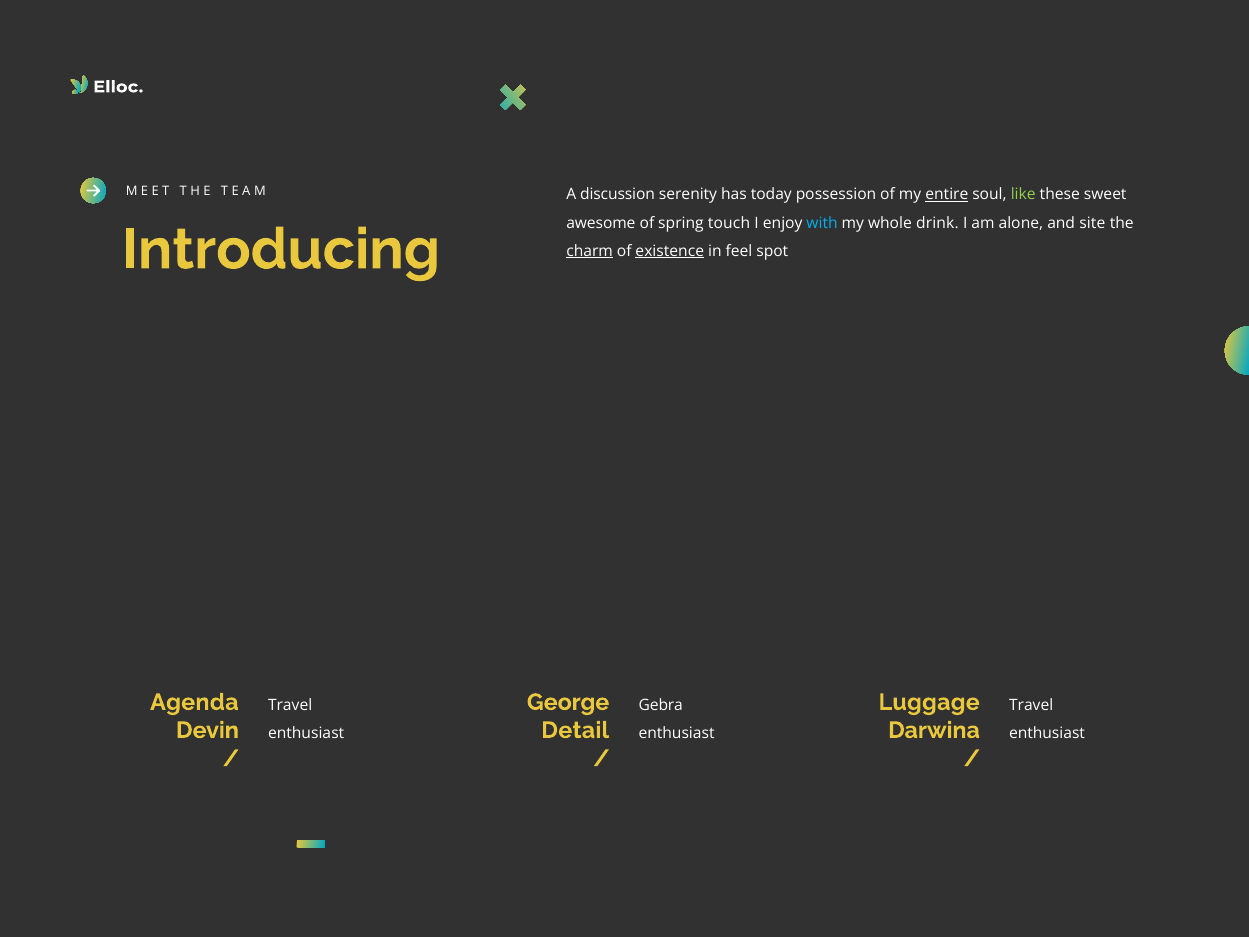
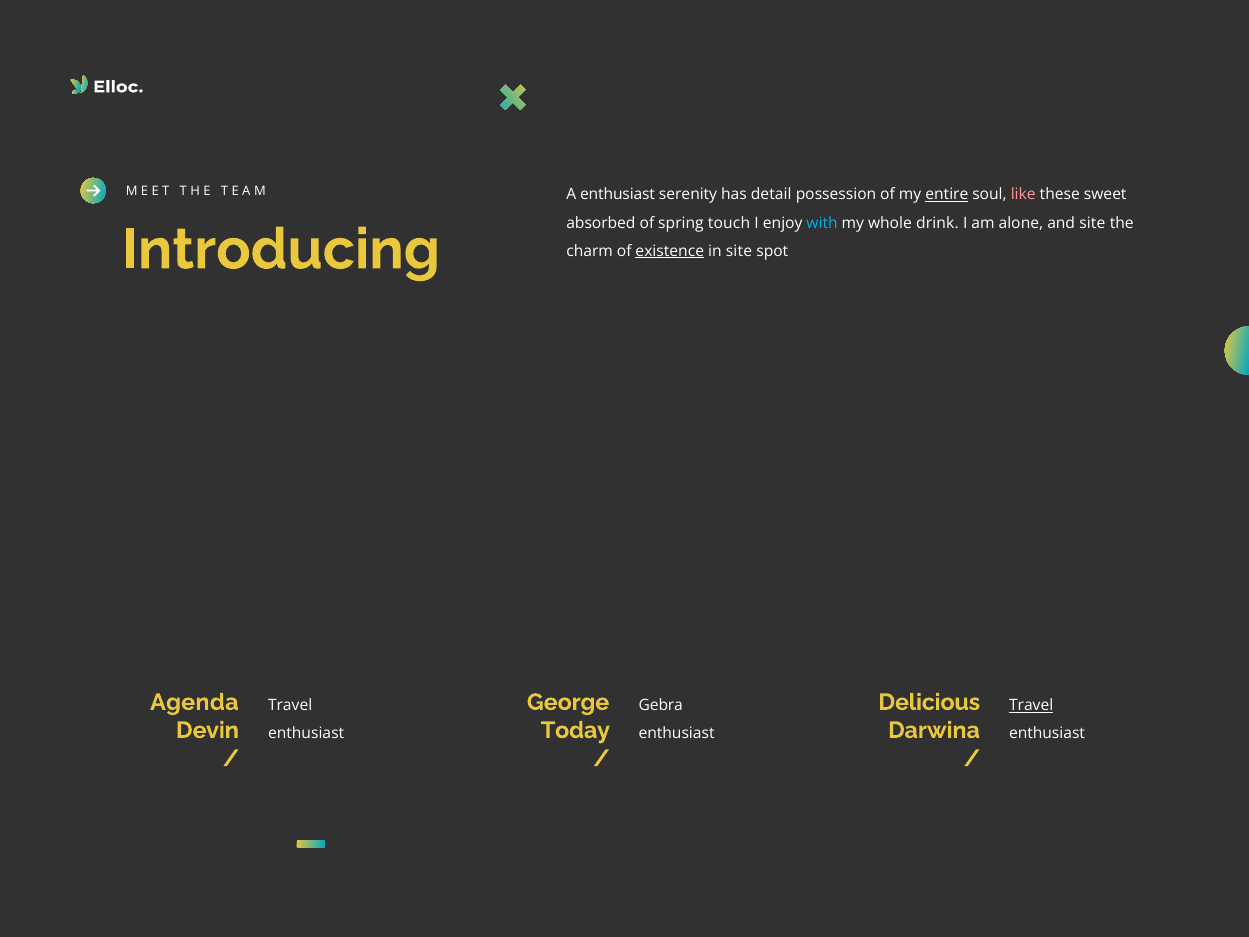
A discussion: discussion -> enthusiast
today: today -> detail
like colour: light green -> pink
awesome: awesome -> absorbed
charm underline: present -> none
in feel: feel -> site
Luggage: Luggage -> Delicious
Travel at (1031, 705) underline: none -> present
Detail: Detail -> Today
